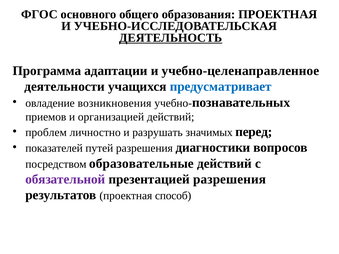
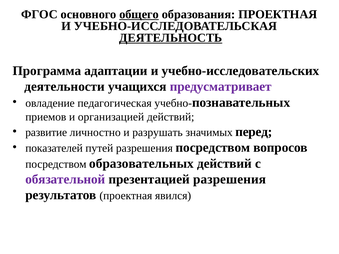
общего underline: none -> present
учебно-целенаправленное: учебно-целенаправленное -> учебно-исследовательских
предусматривает colour: blue -> purple
возникновения: возникновения -> педагогическая
проблем: проблем -> развитие
разрешения диагностики: диагностики -> посредством
образовательные: образовательные -> образовательных
способ: способ -> явился
